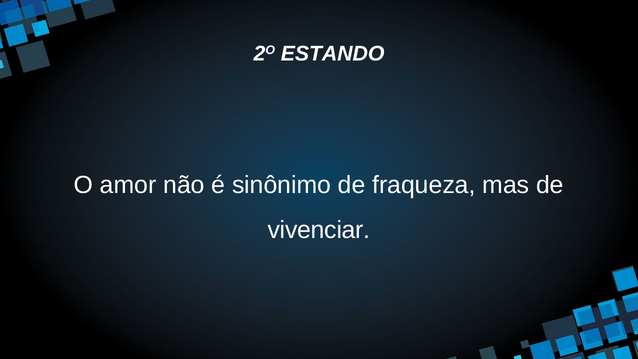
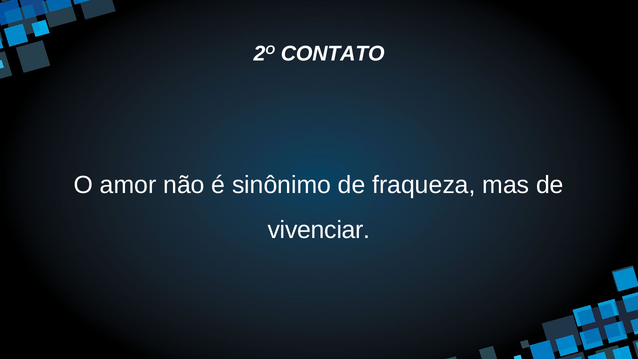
ESTANDO: ESTANDO -> CONTATO
